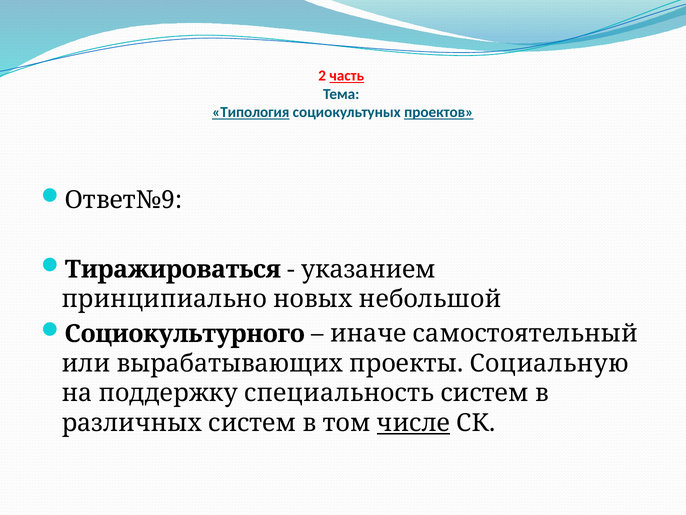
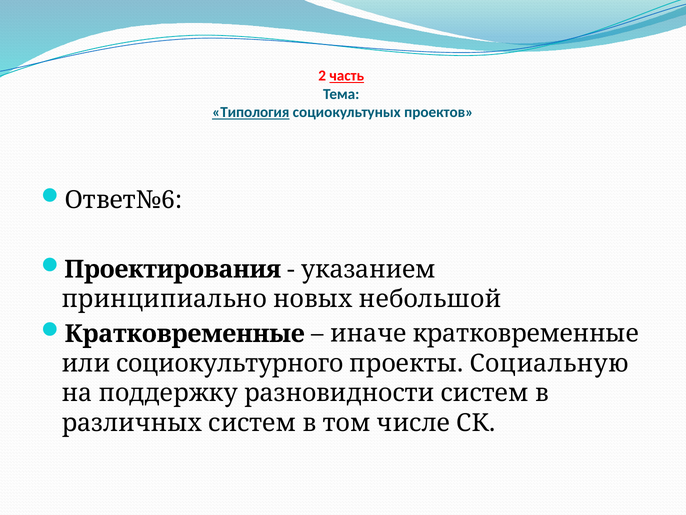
проектов underline: present -> none
Ответ№9: Ответ№9 -> Ответ№6
Тиражироваться: Тиражироваться -> Проектирования
Социокультурного at (185, 333): Социокультурного -> Кратковременные
иначе самостоятельный: самостоятельный -> кратковременные
вырабатывающих: вырабатывающих -> социокультурного
специальность: специальность -> разновидности
числе underline: present -> none
